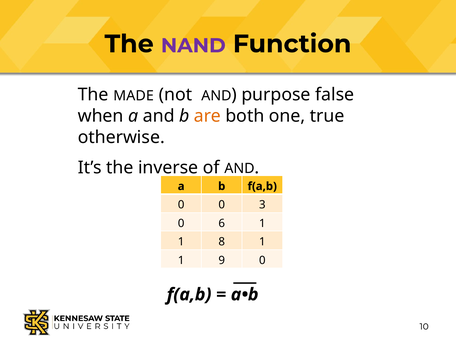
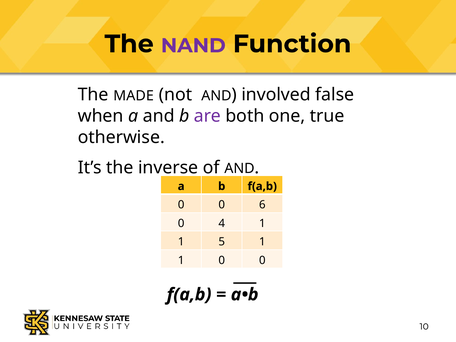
purpose: purpose -> involved
are colour: orange -> purple
3: 3 -> 6
6: 6 -> 4
8: 8 -> 5
1 9: 9 -> 0
